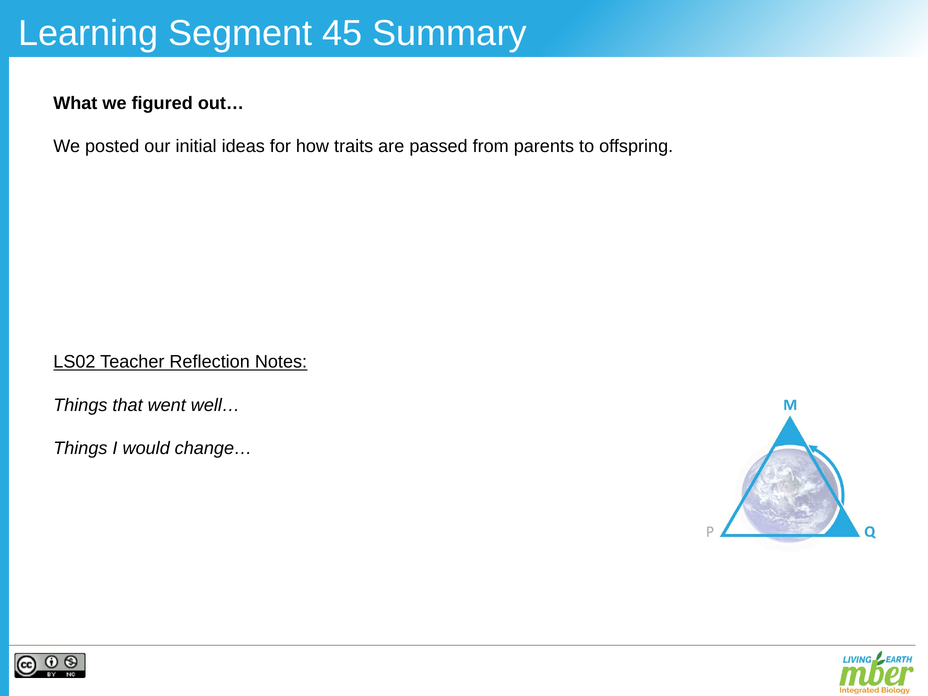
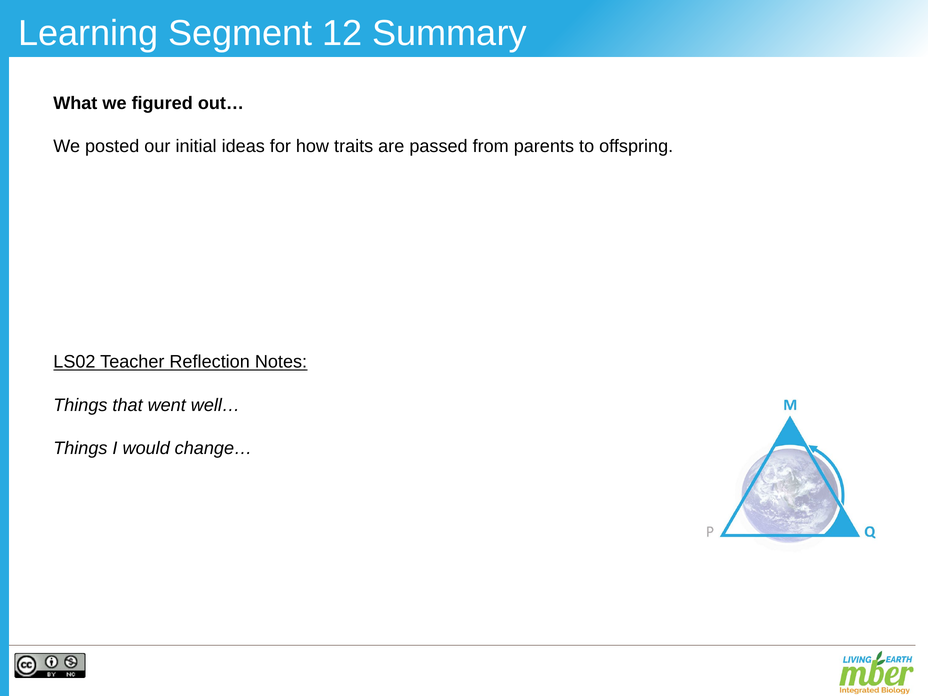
45: 45 -> 12
